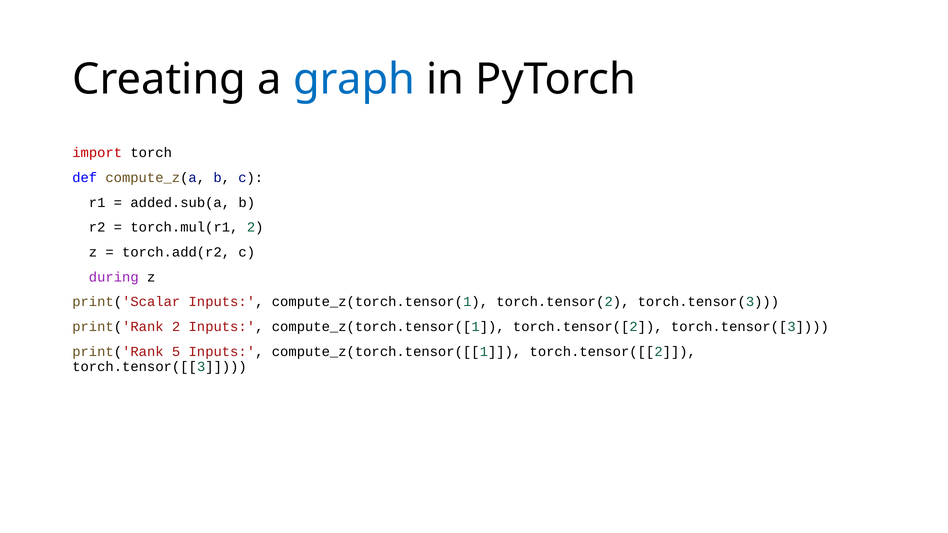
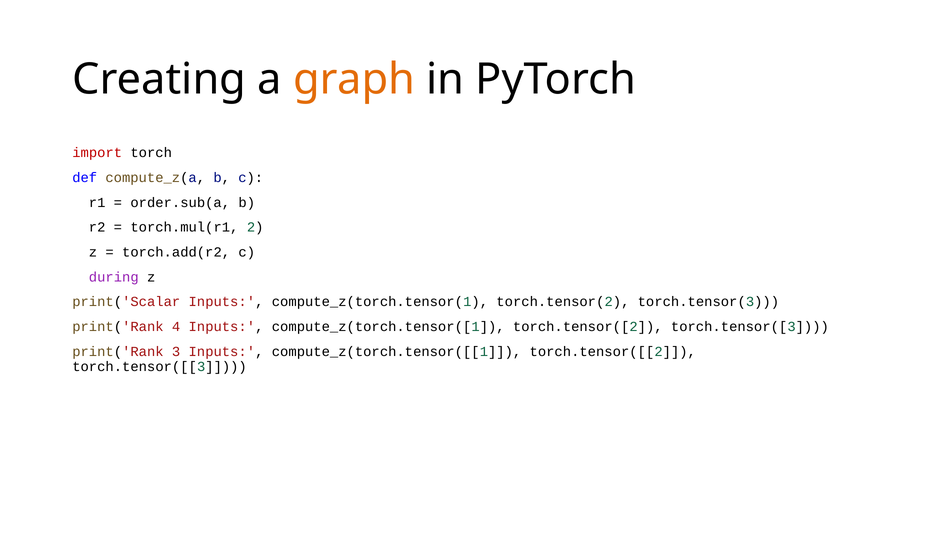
graph colour: blue -> orange
added.sub(a: added.sub(a -> order.sub(a
print('Rank 2: 2 -> 4
5: 5 -> 3
